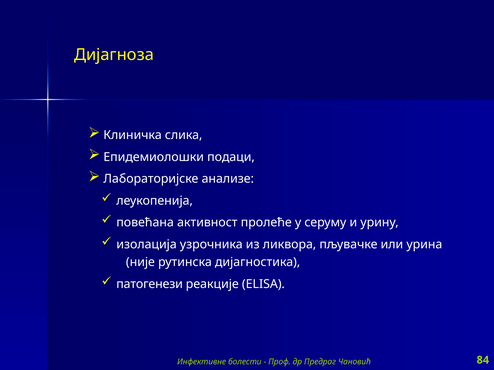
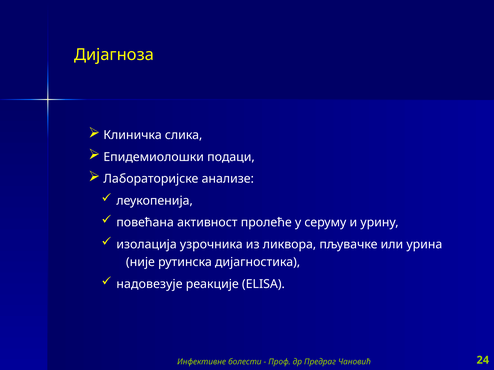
патогенези: патогенези -> надовезује
84: 84 -> 24
